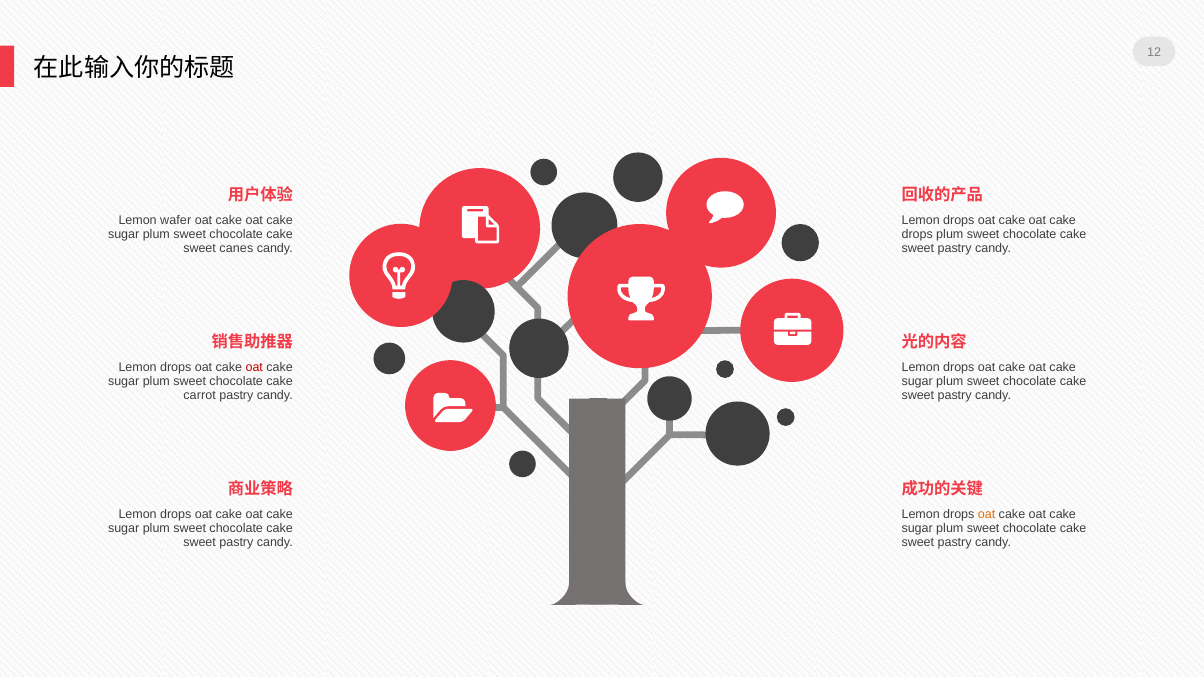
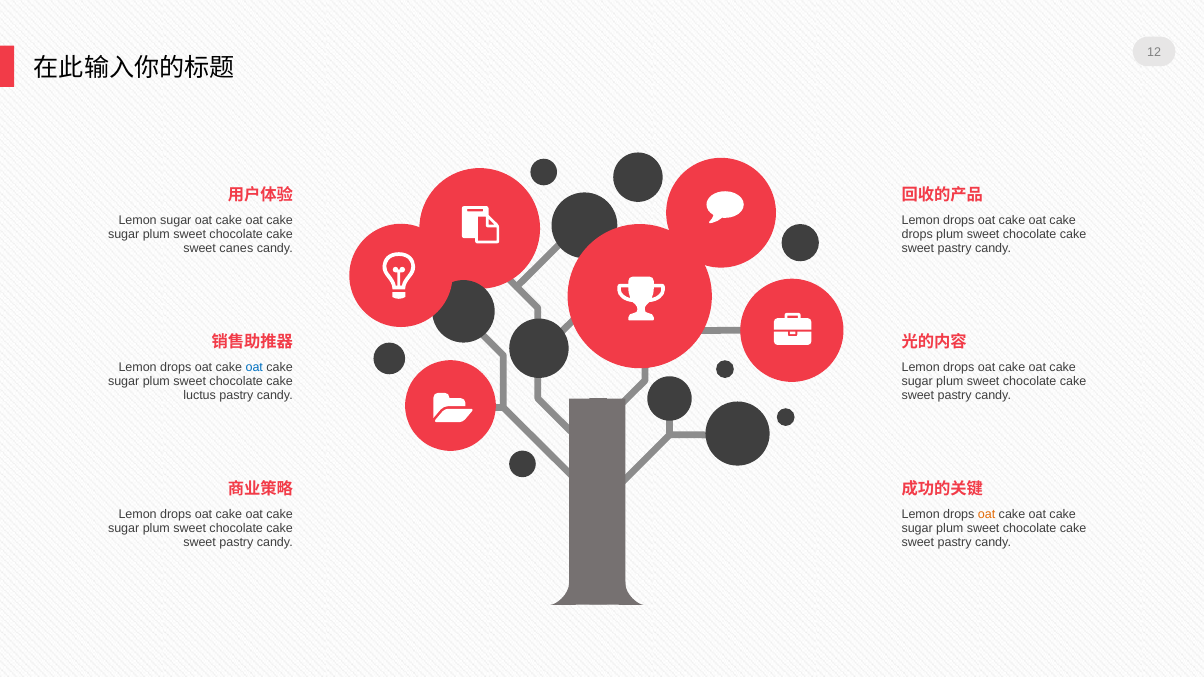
Lemon wafer: wafer -> sugar
oat at (254, 368) colour: red -> blue
carrot: carrot -> luctus
